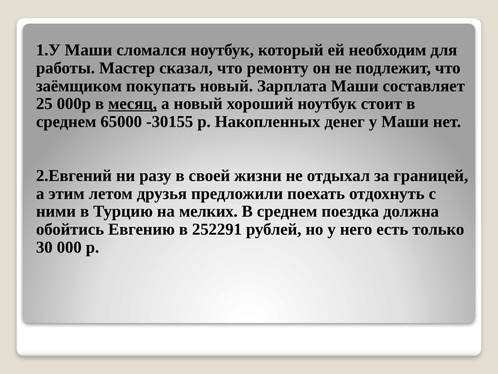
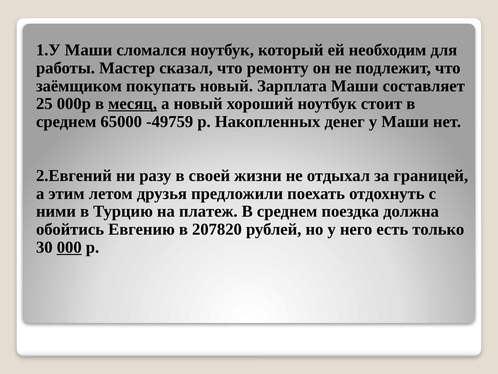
-30155: -30155 -> -49759
мелких: мелких -> платеж
252291: 252291 -> 207820
000 underline: none -> present
